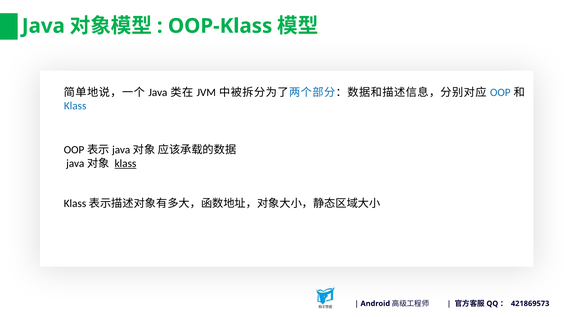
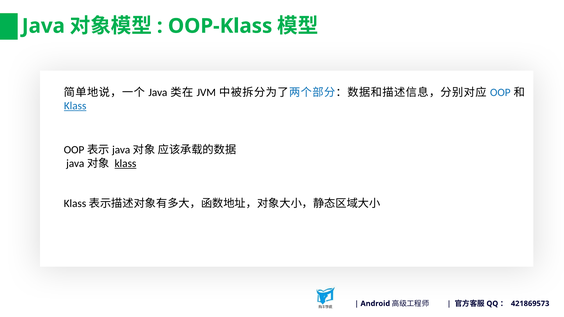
Klass at (75, 106) underline: none -> present
